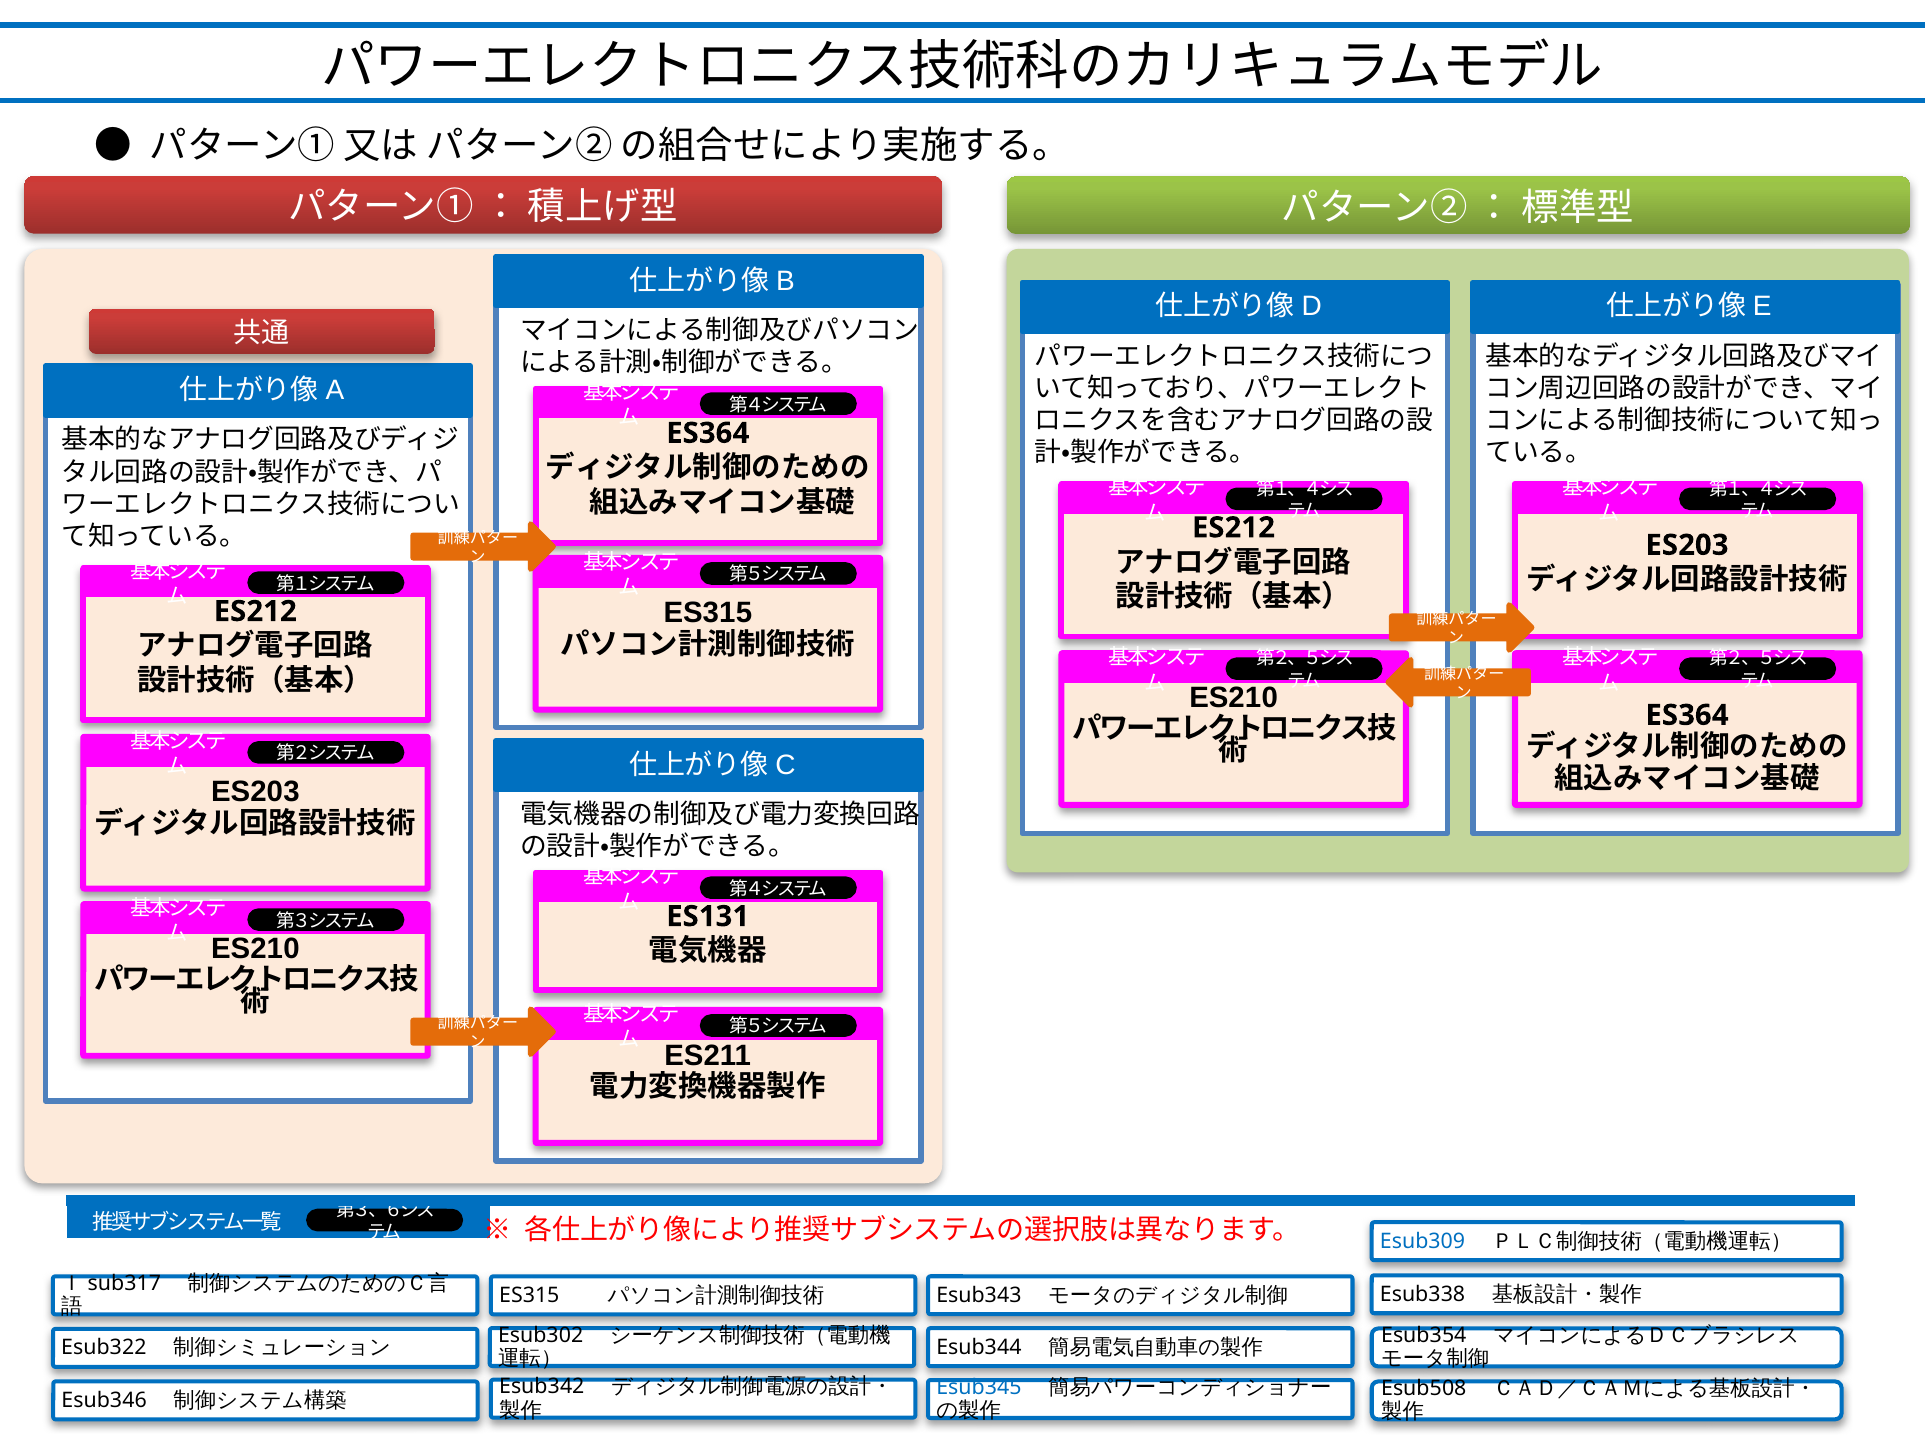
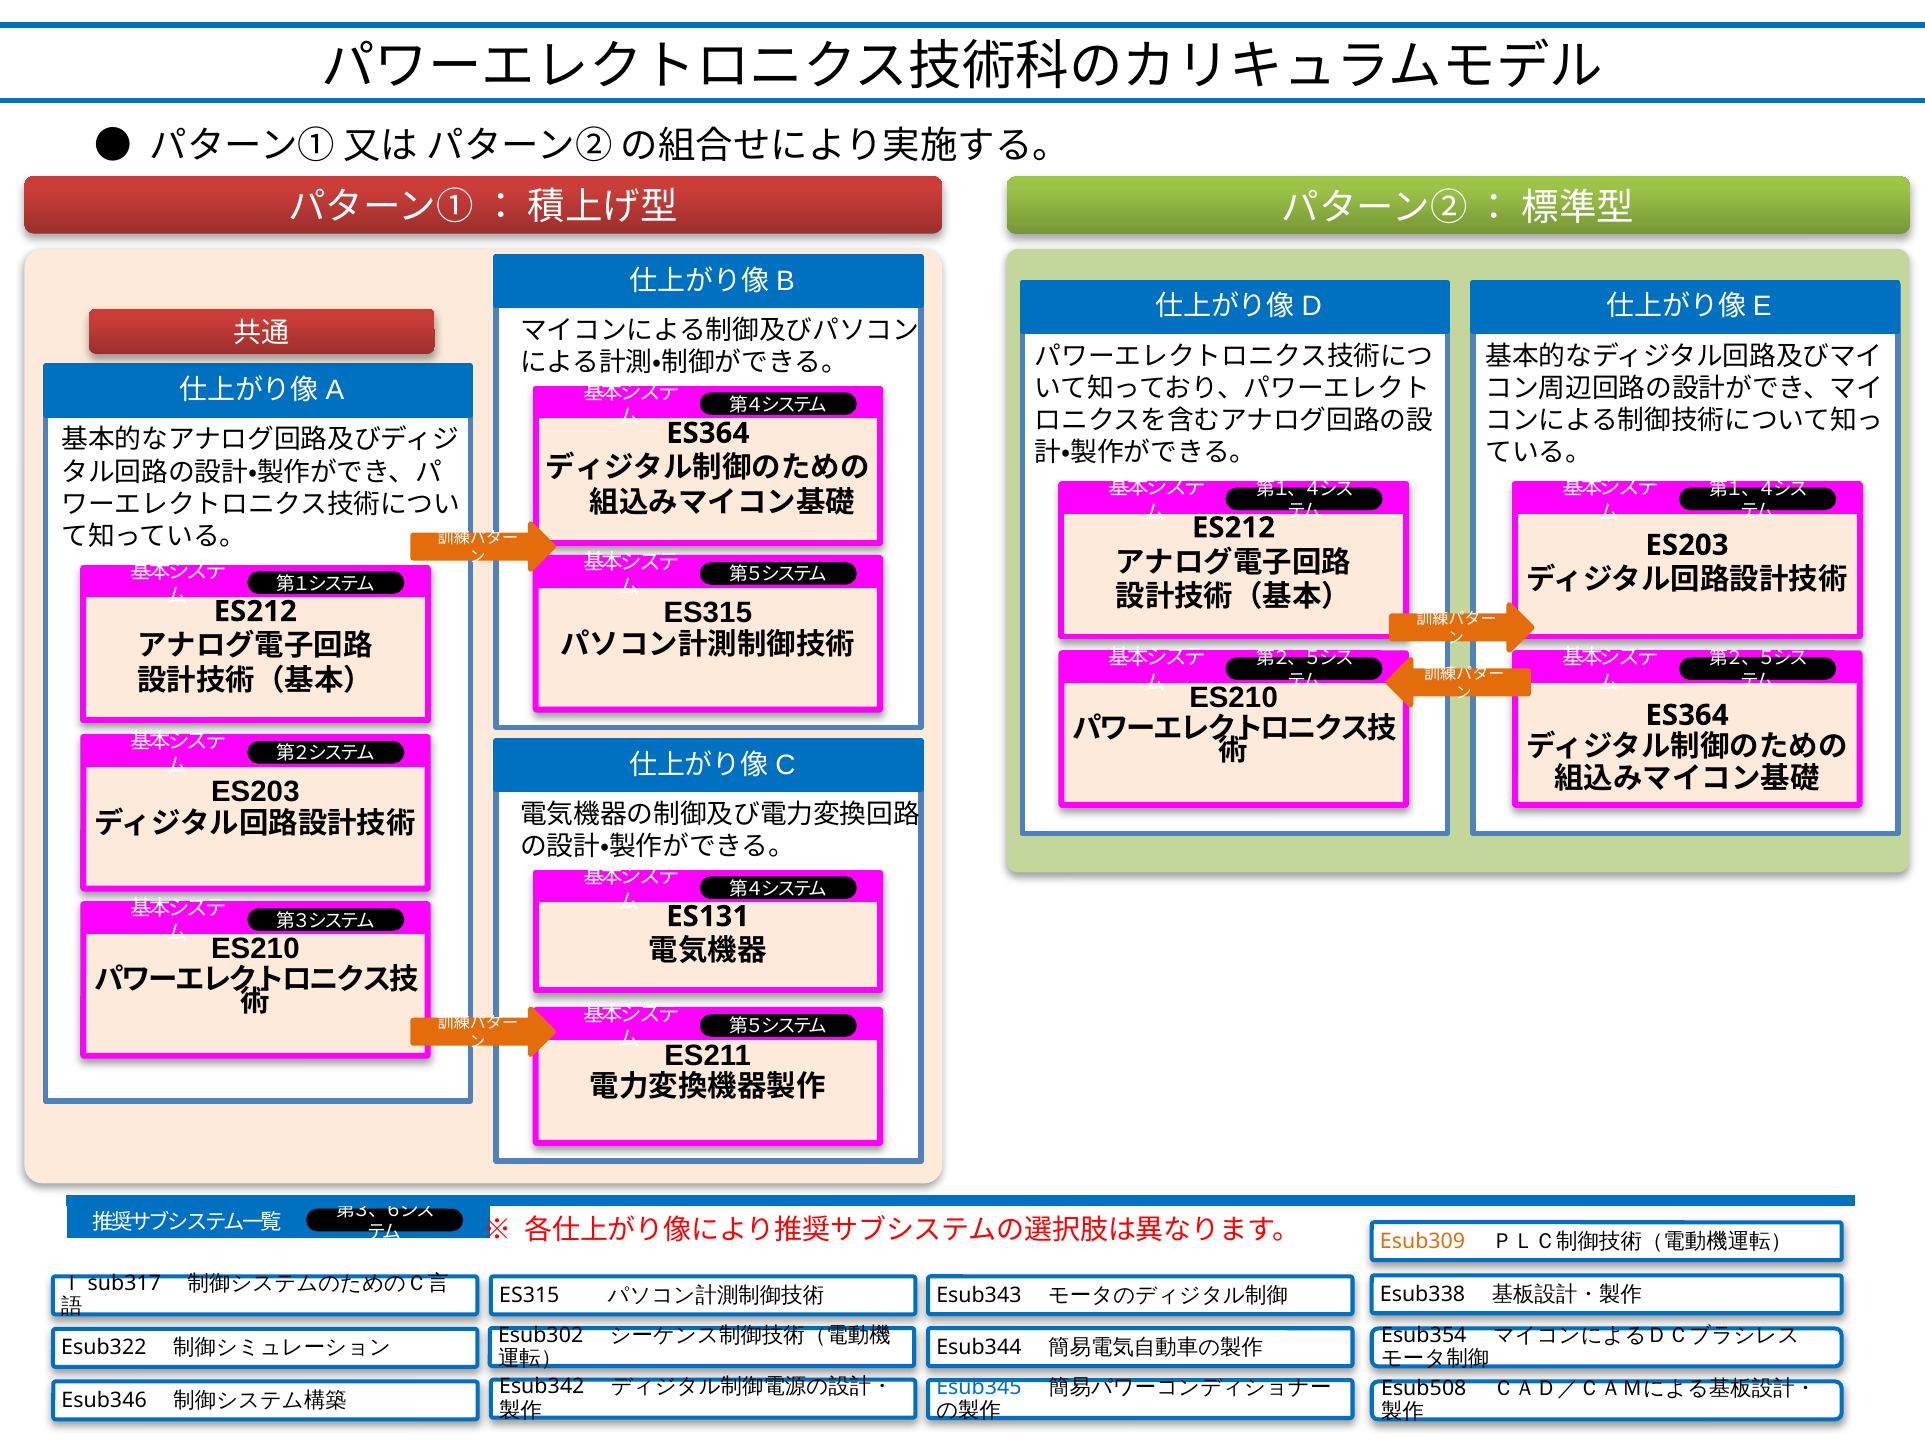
Esub309 colour: blue -> orange
